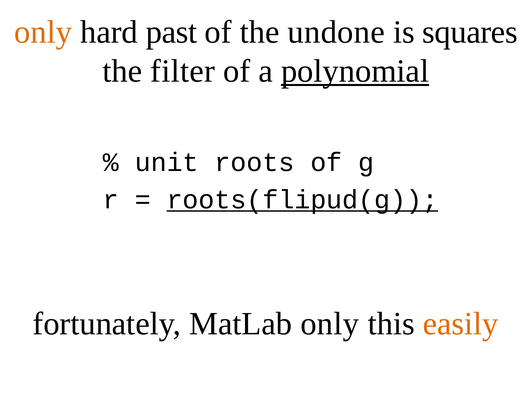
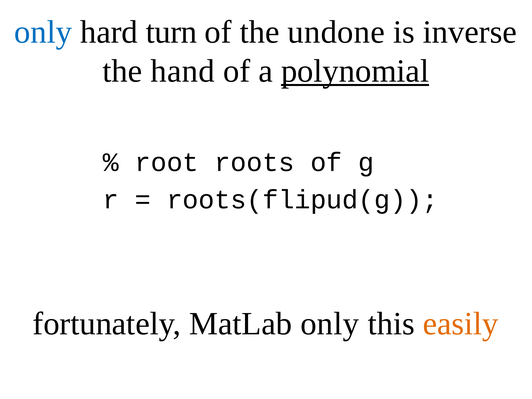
only at (43, 32) colour: orange -> blue
past: past -> turn
squares: squares -> inverse
filter: filter -> hand
unit: unit -> root
roots(flipud(g underline: present -> none
